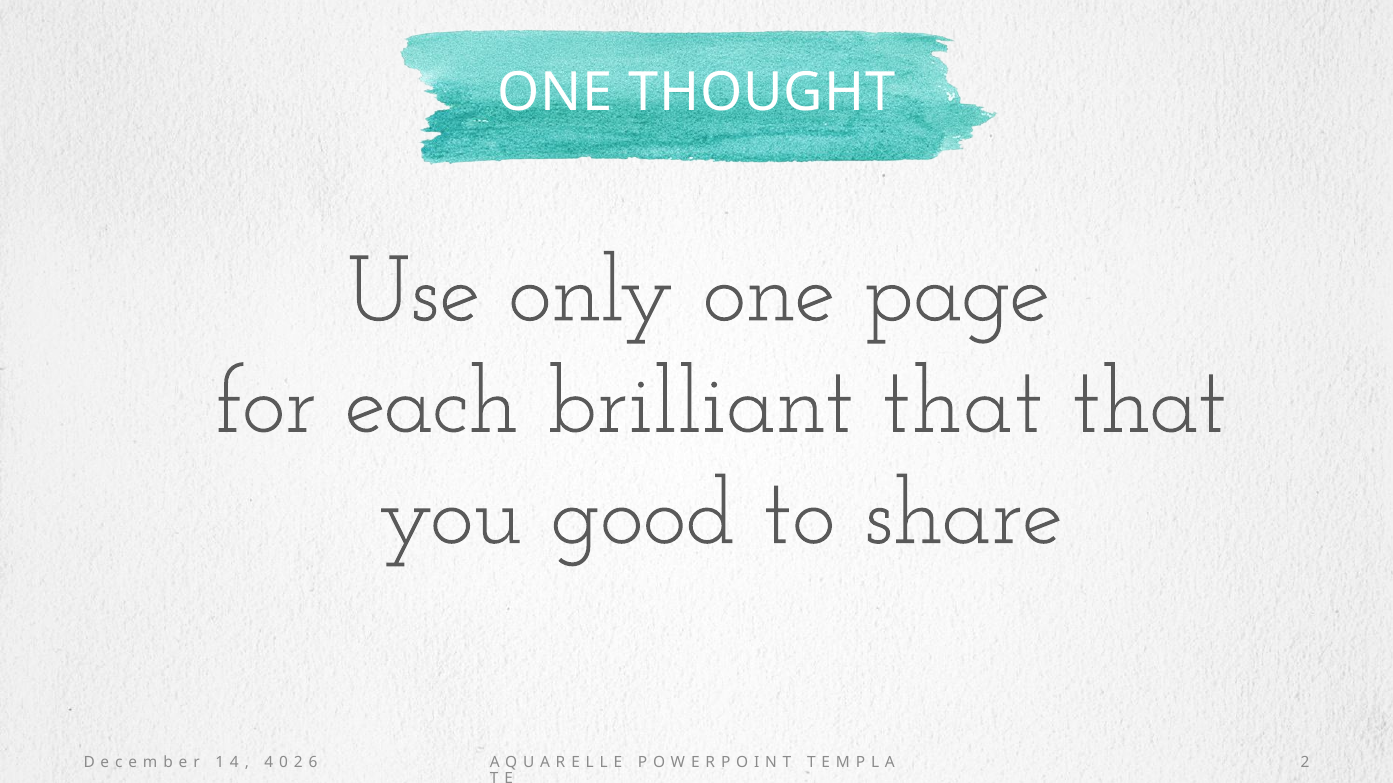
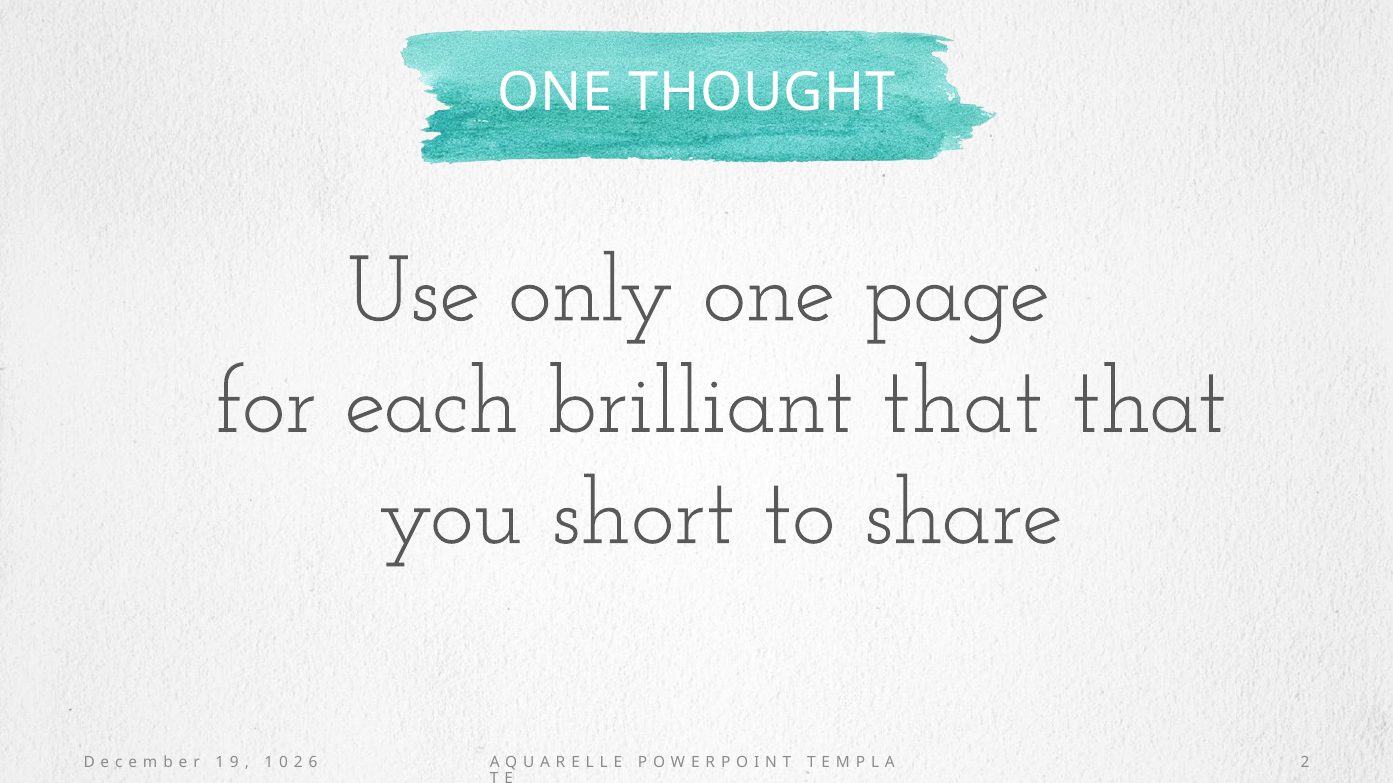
good: good -> short
4 at (234, 763): 4 -> 9
4 at (269, 763): 4 -> 1
